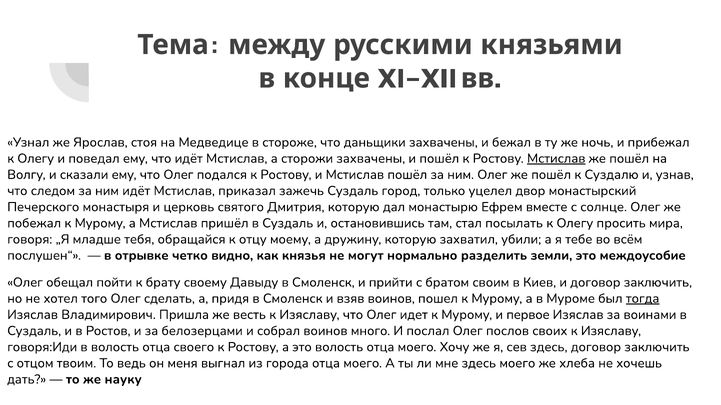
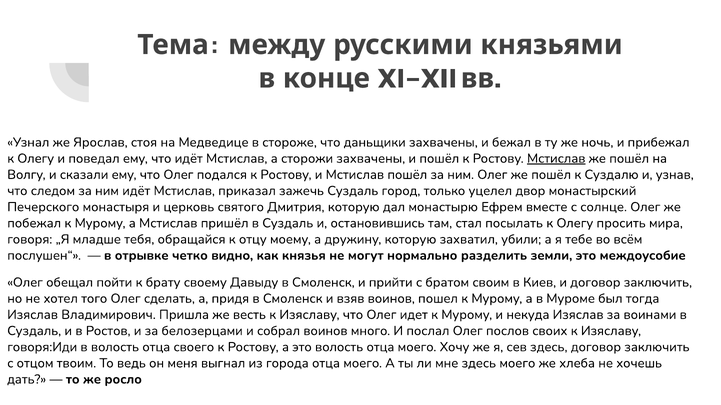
тогда underline: present -> none
первое: первое -> некуда
науку: науку -> росло
